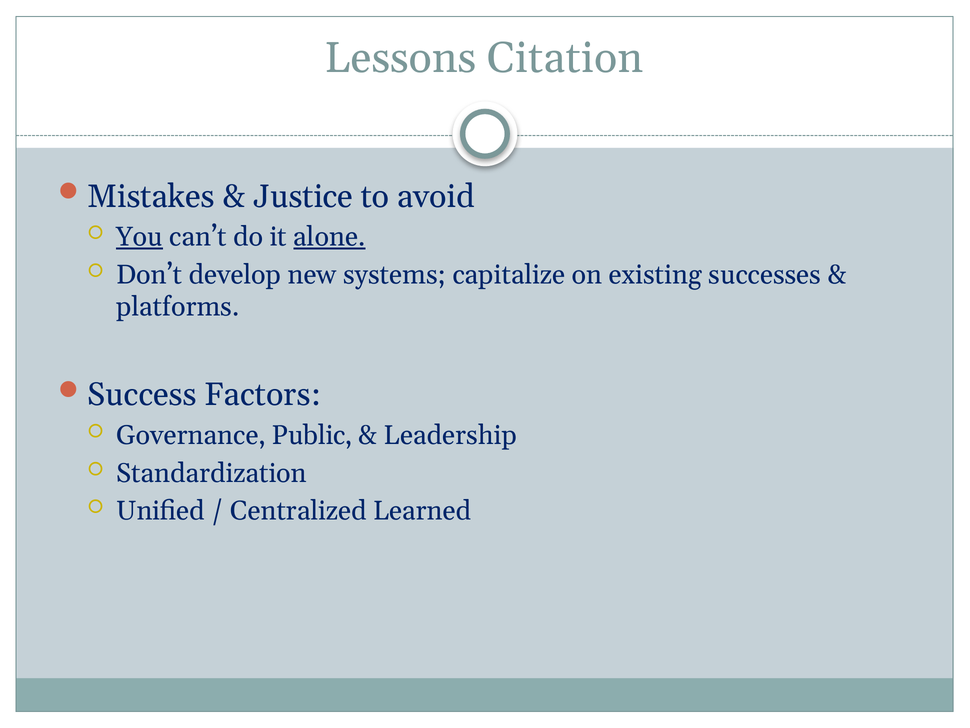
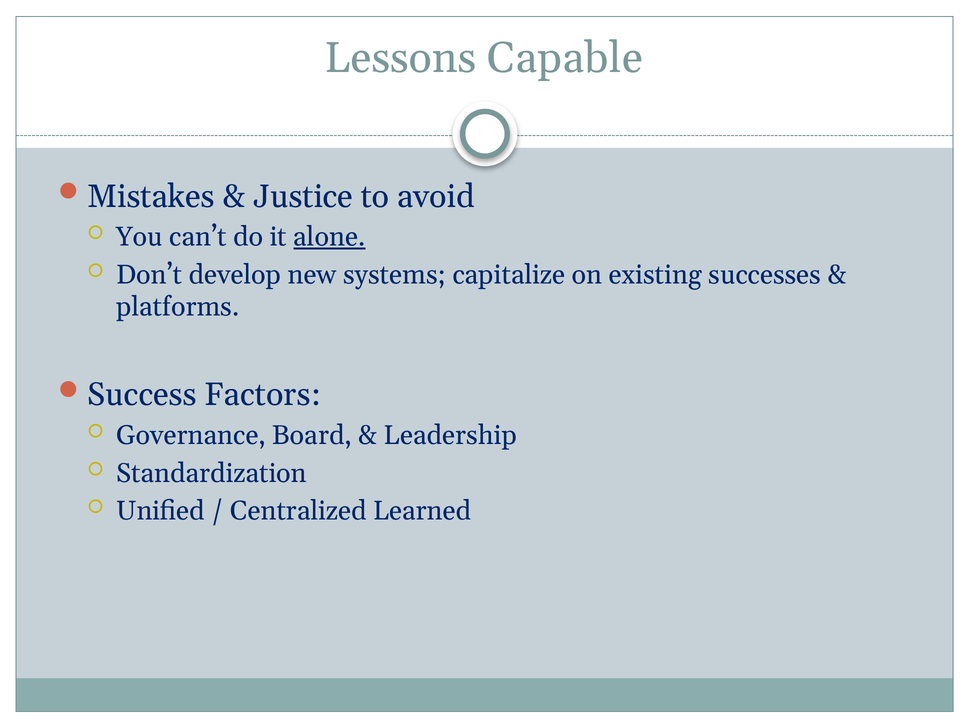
Citation: Citation -> Capable
You underline: present -> none
Public: Public -> Board
